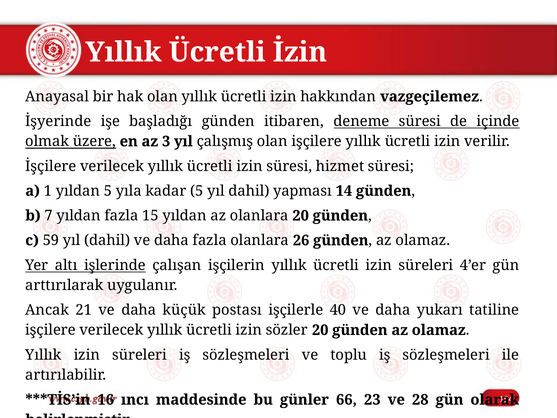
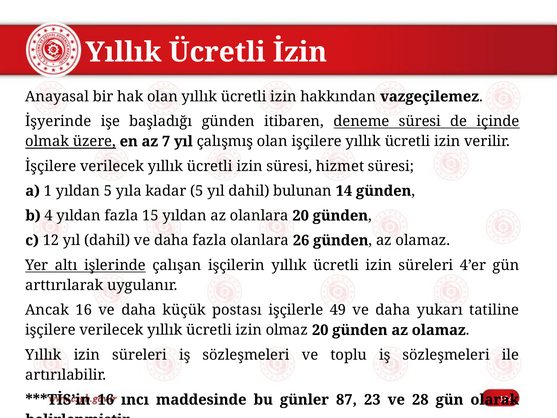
3: 3 -> 7
yapması: yapması -> bulunan
7: 7 -> 4
59: 59 -> 12
Ancak 21: 21 -> 16
40: 40 -> 49
sözler: sözler -> olmaz
66: 66 -> 87
